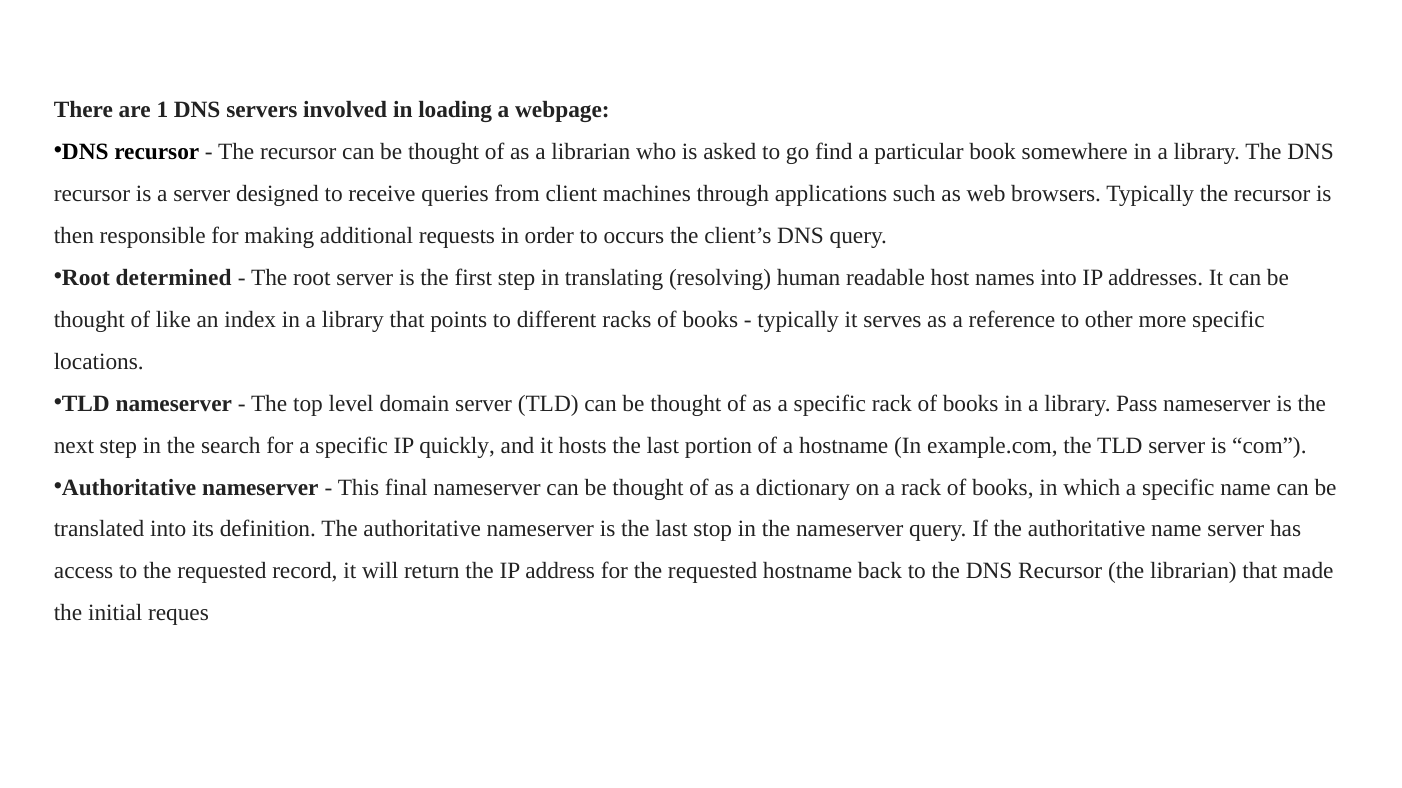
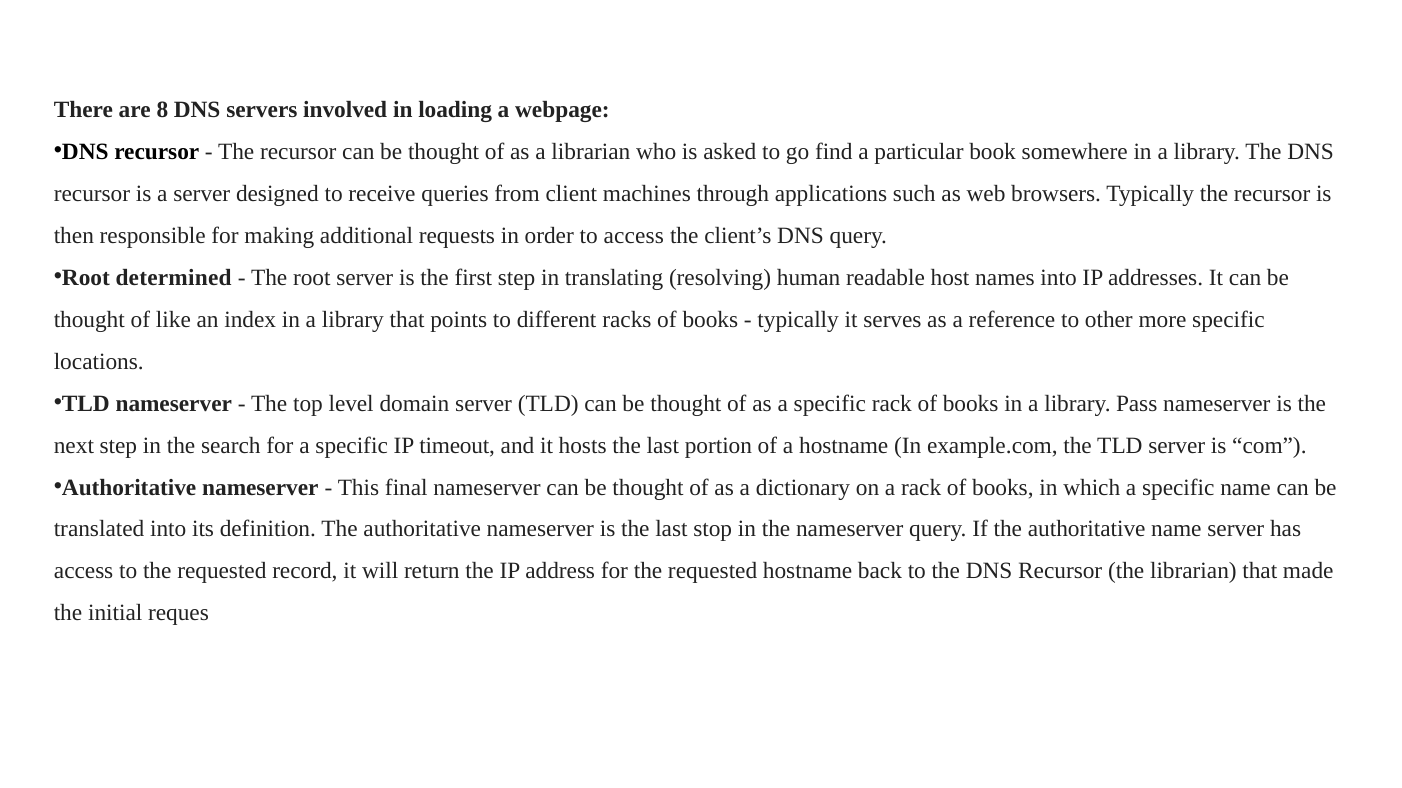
1: 1 -> 8
to occurs: occurs -> access
quickly: quickly -> timeout
